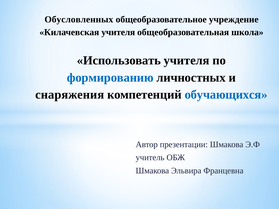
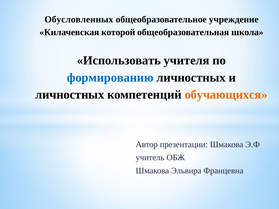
Килачевская учителя: учителя -> которой
снаряжения at (70, 95): снаряжения -> личностных
обучающихся colour: blue -> orange
